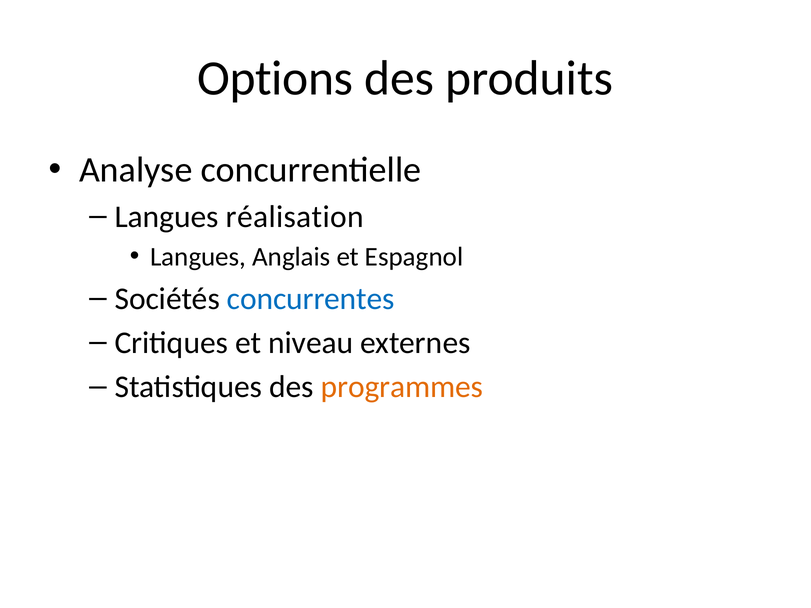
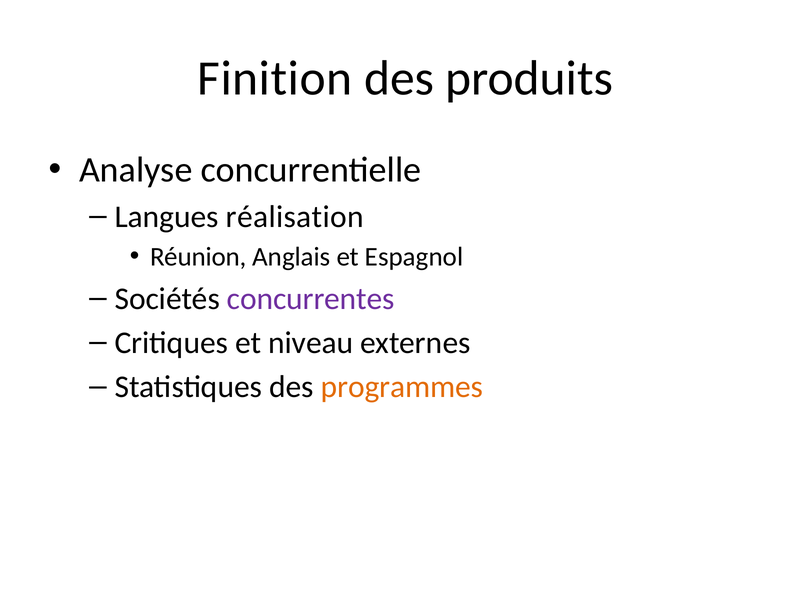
Options: Options -> Finition
Langues at (198, 257): Langues -> Réunion
concurrentes colour: blue -> purple
